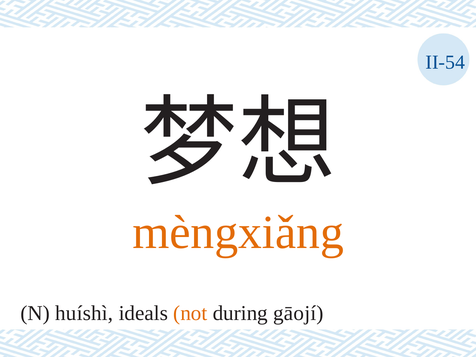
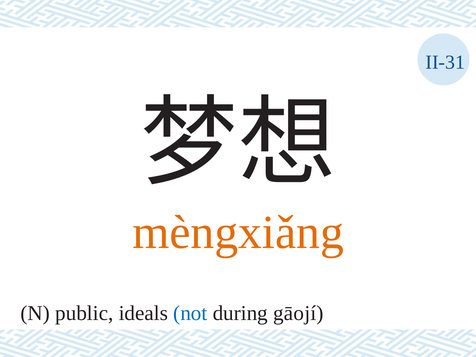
II-54: II-54 -> II-31
huíshì: huíshì -> public
not colour: orange -> blue
